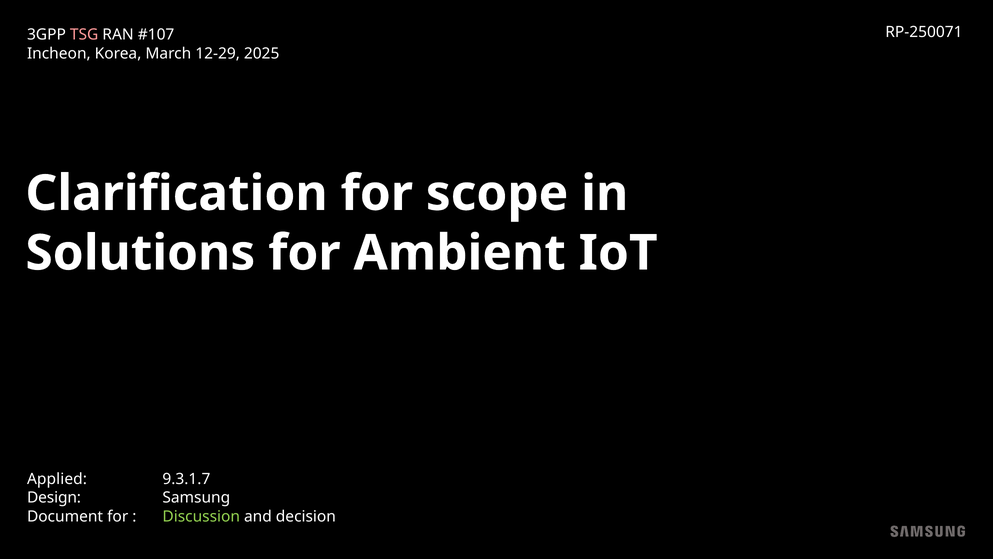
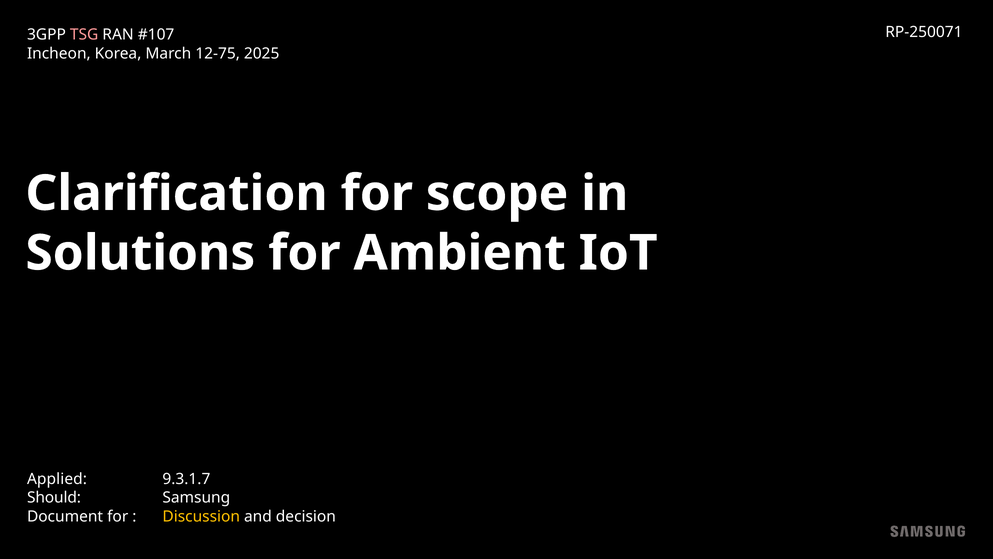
12-29: 12-29 -> 12-75
Design: Design -> Should
Discussion colour: light green -> yellow
